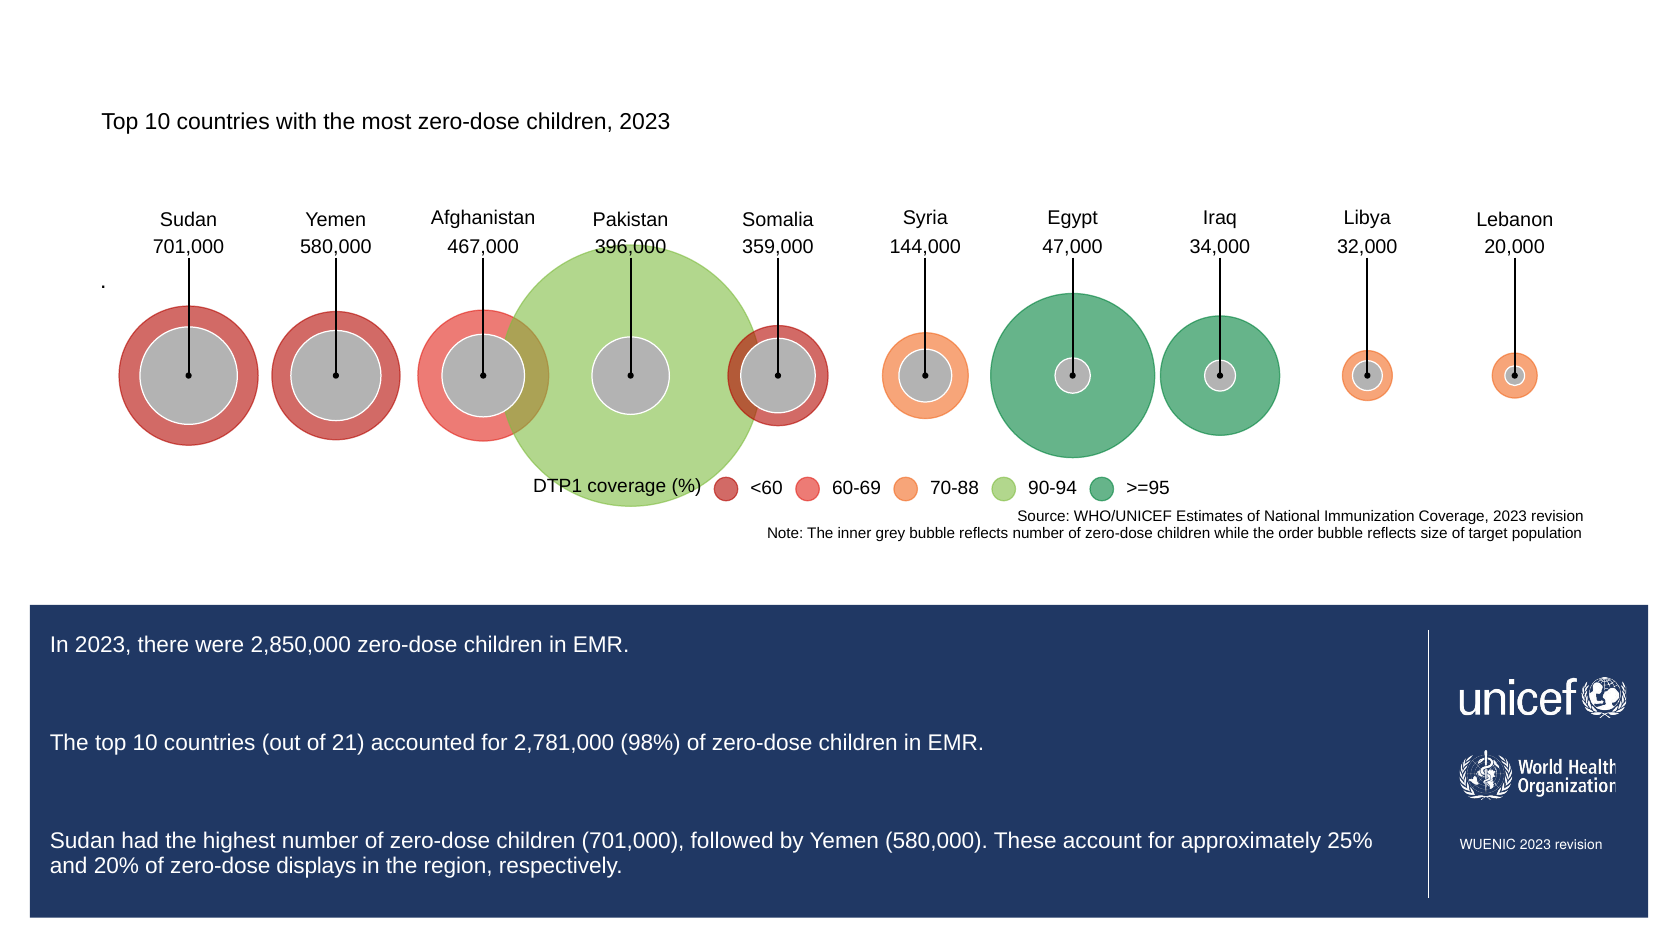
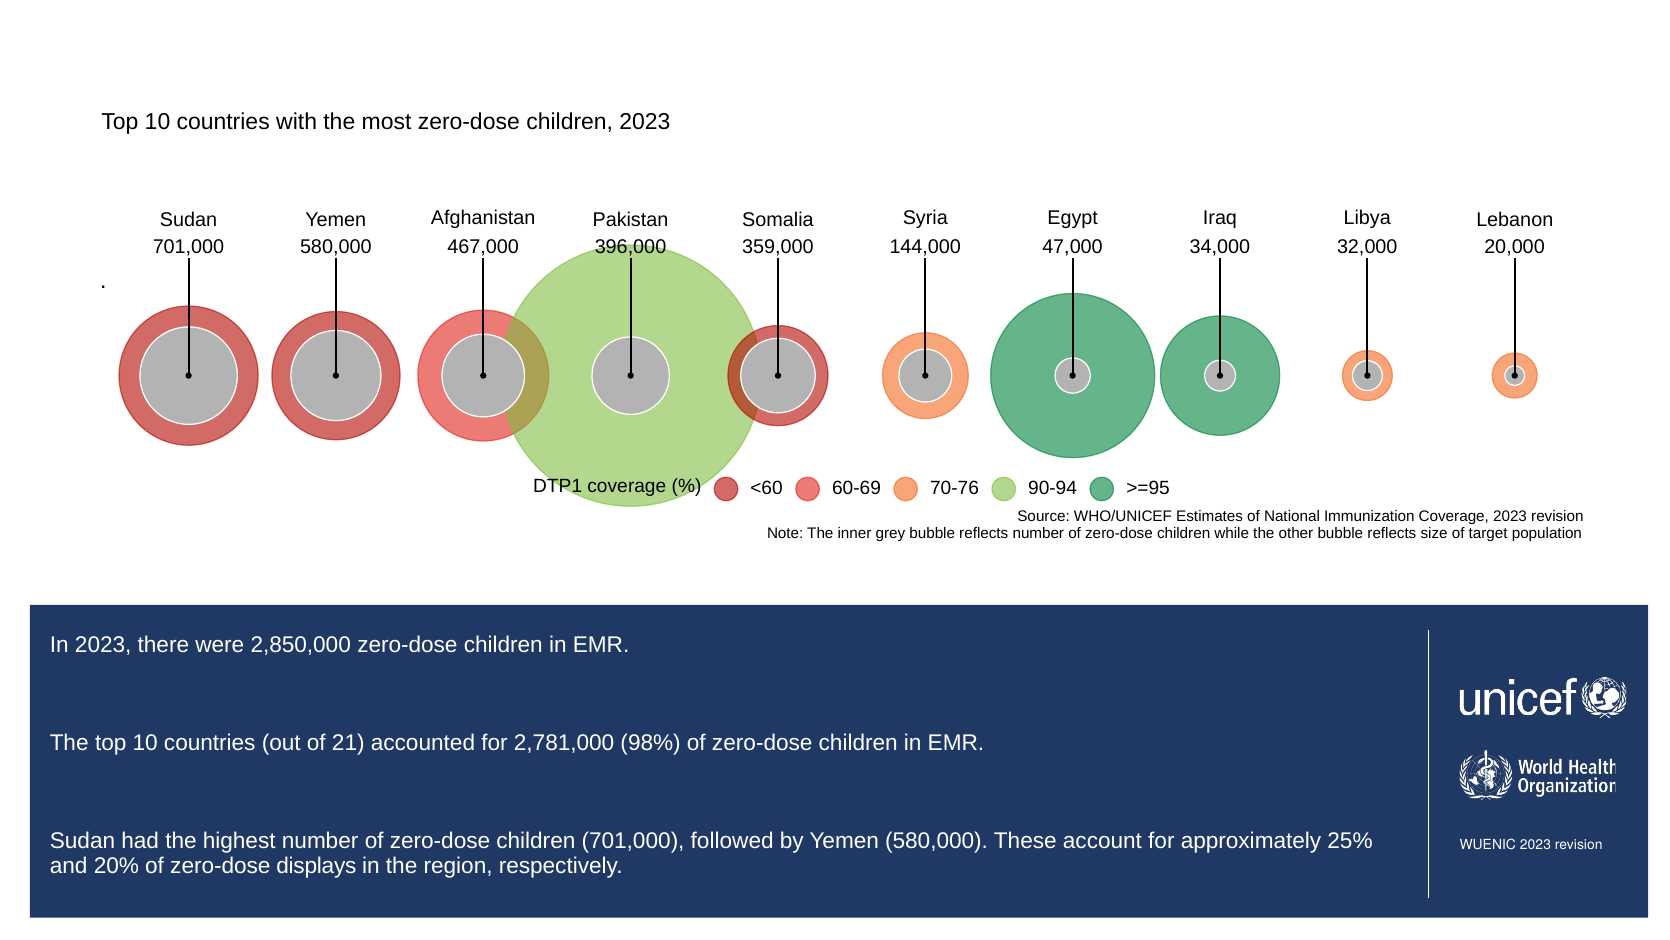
70-88: 70-88 -> 70-76
the order: order -> other
